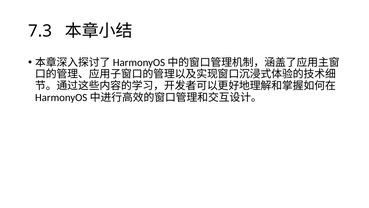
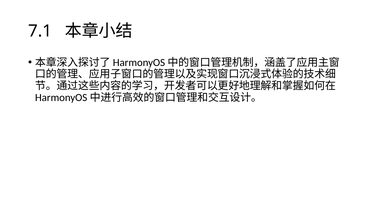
7.3: 7.3 -> 7.1
